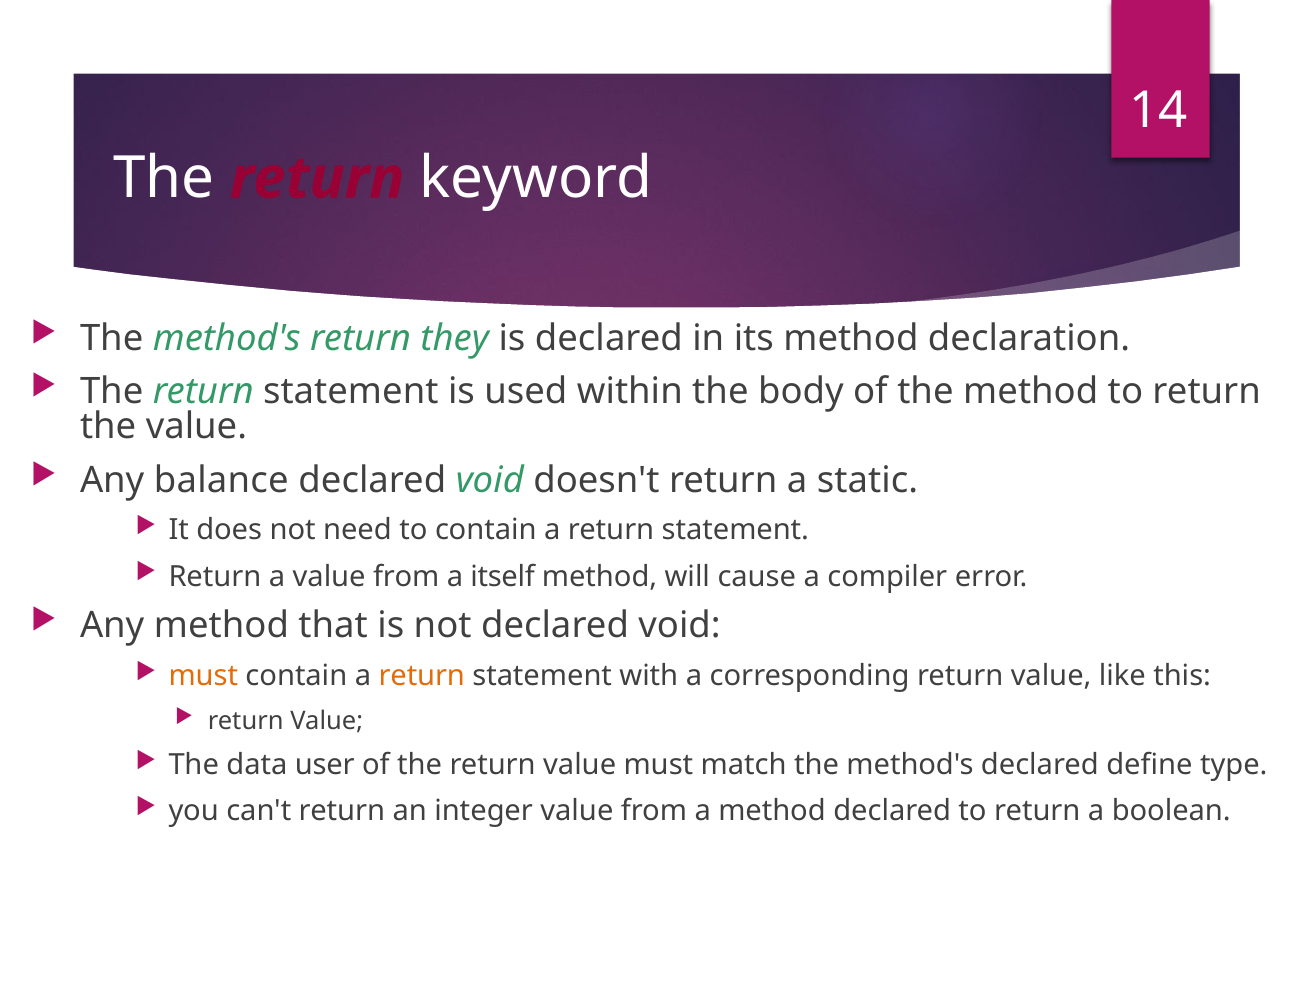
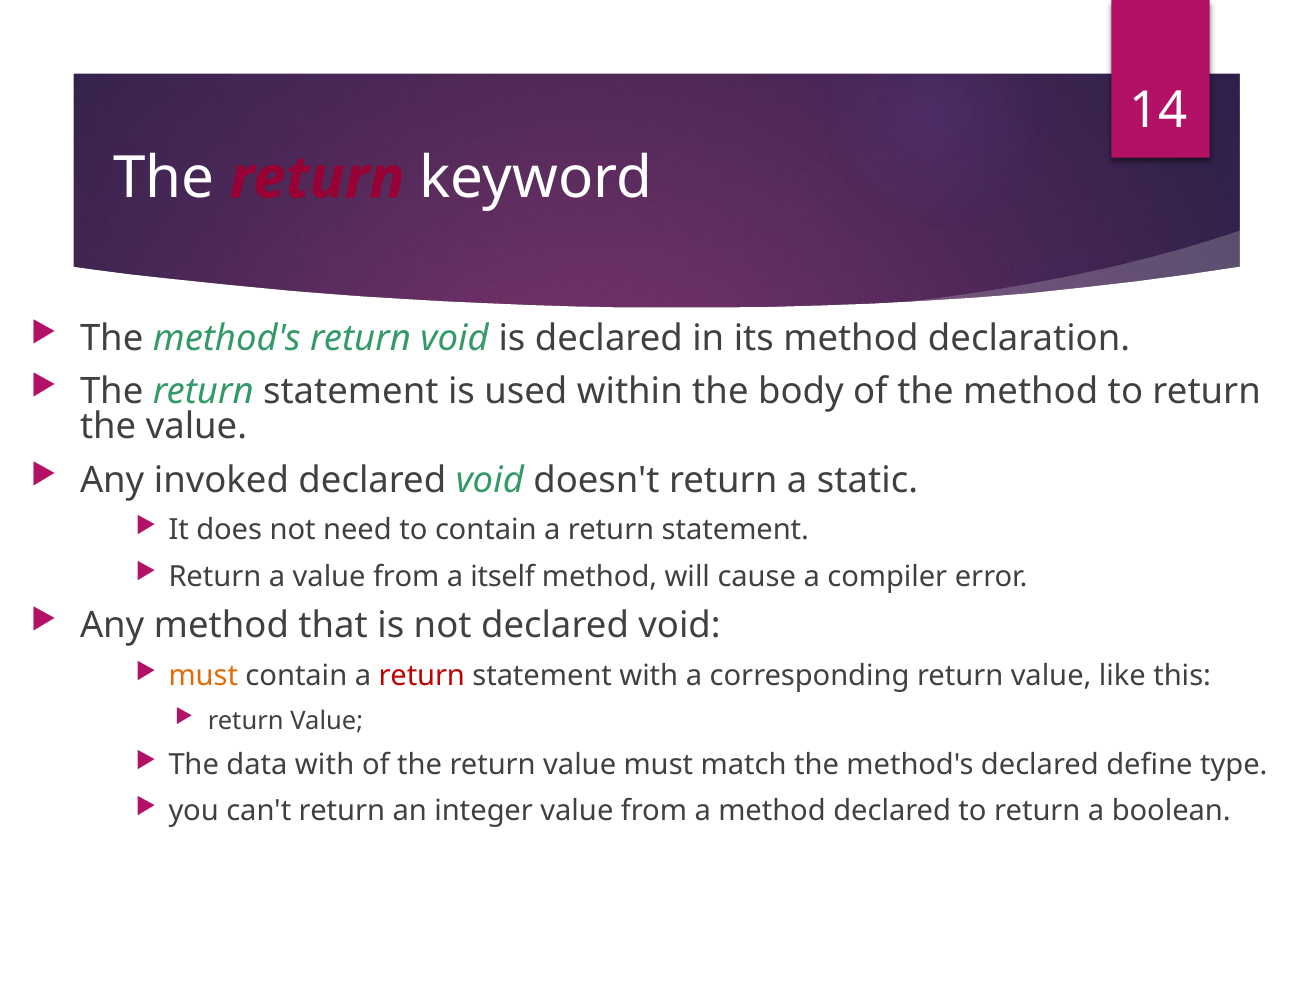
return they: they -> void
balance: balance -> invoked
return at (422, 676) colour: orange -> red
data user: user -> with
